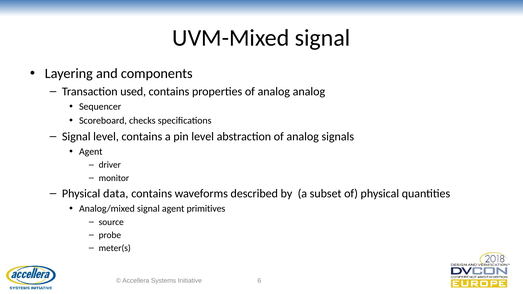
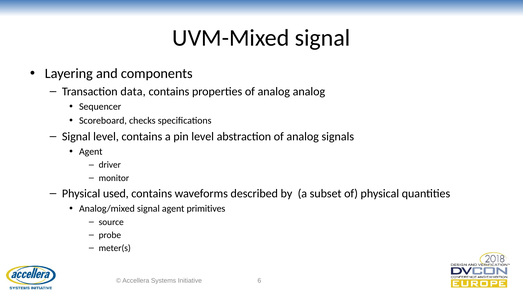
used: used -> data
data: data -> used
